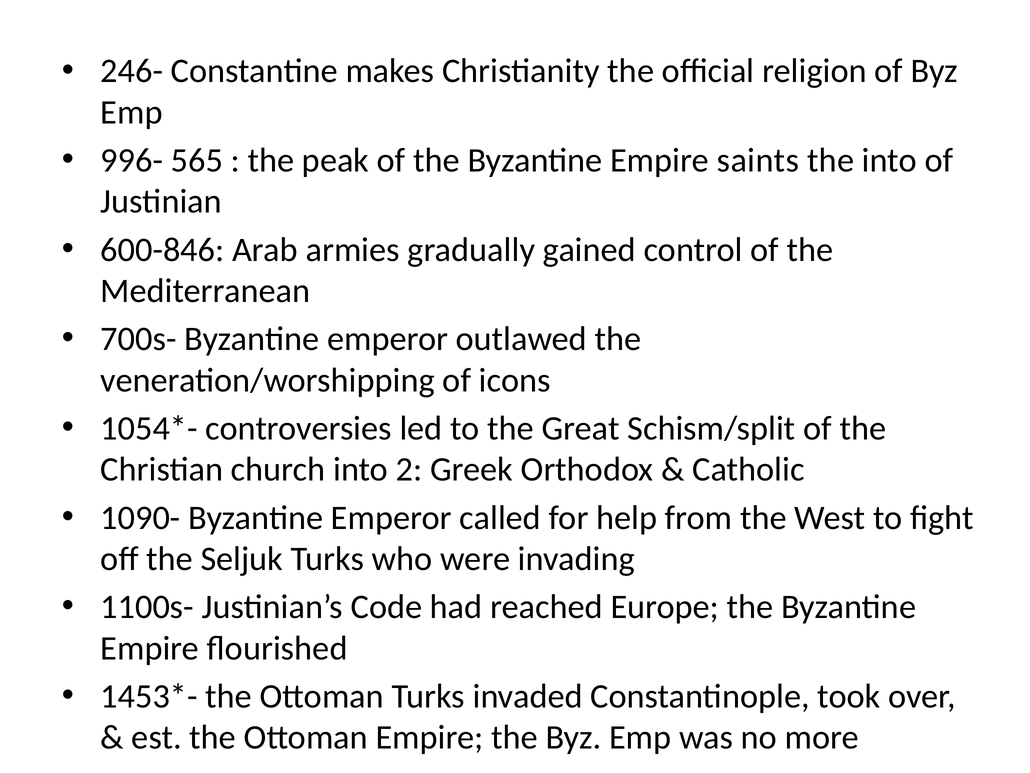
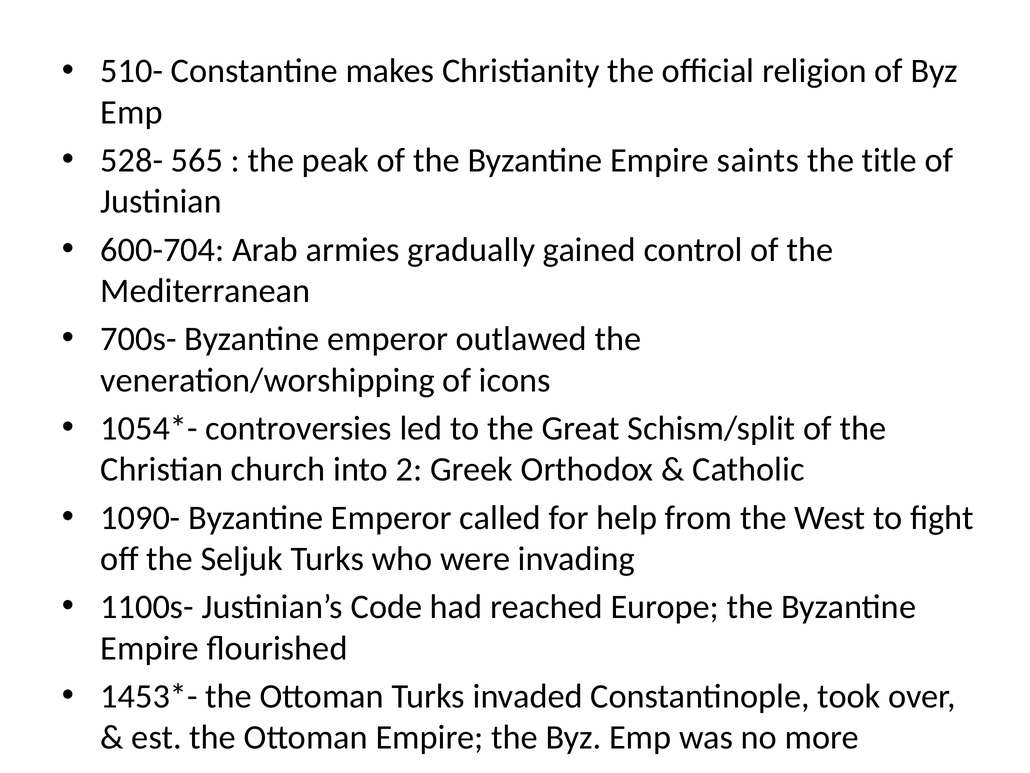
246-: 246- -> 510-
996-: 996- -> 528-
the into: into -> title
600-846: 600-846 -> 600-704
